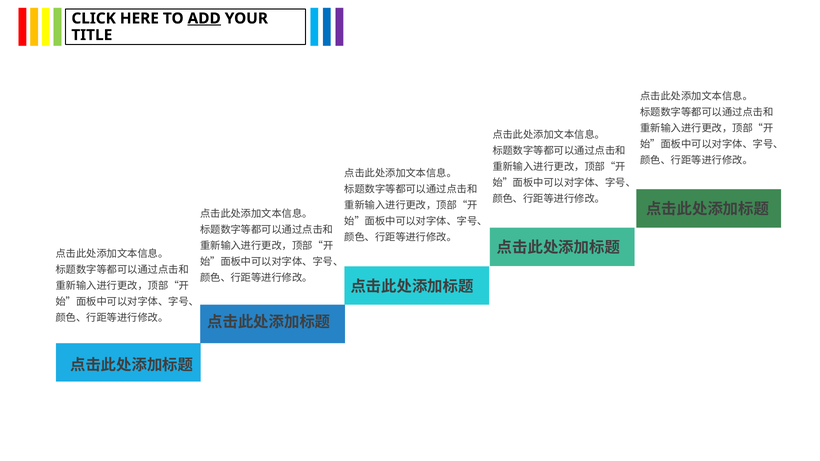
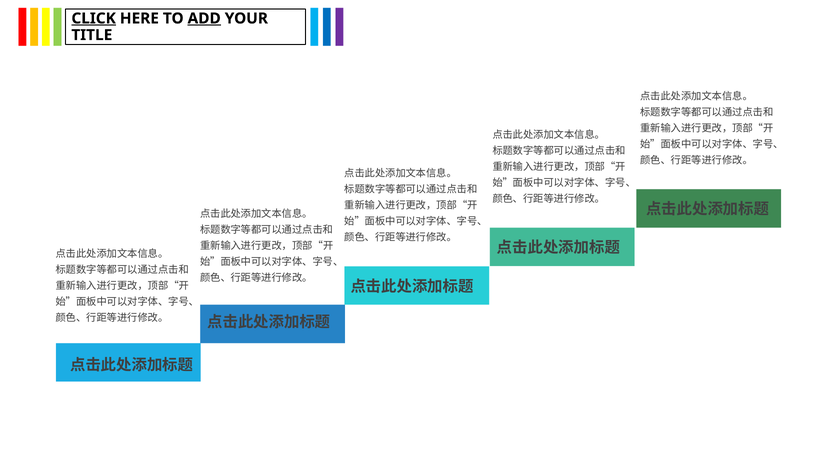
CLICK underline: none -> present
